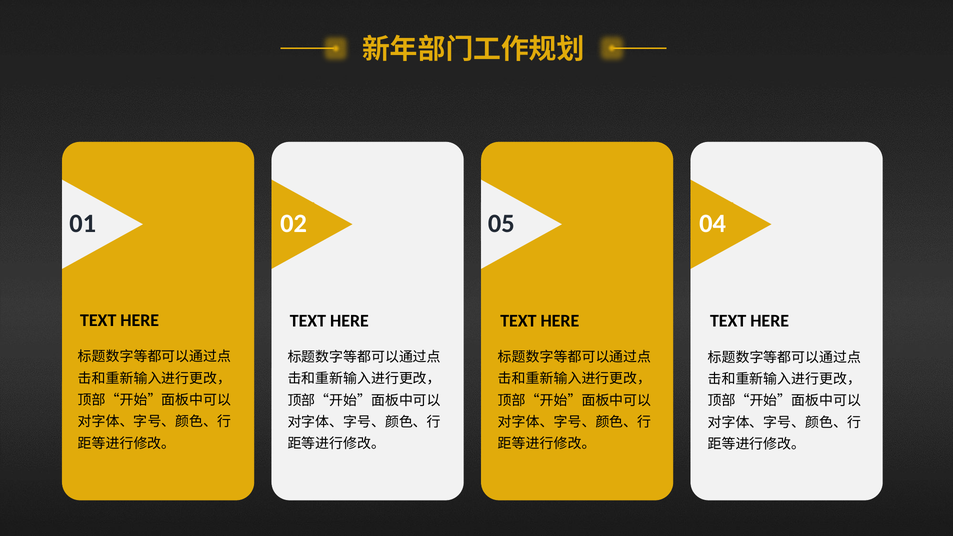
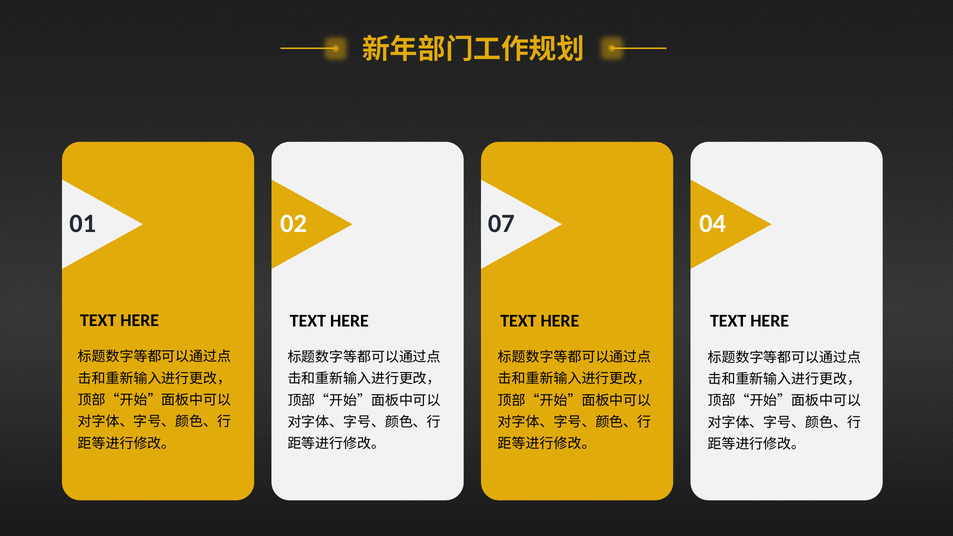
05: 05 -> 07
